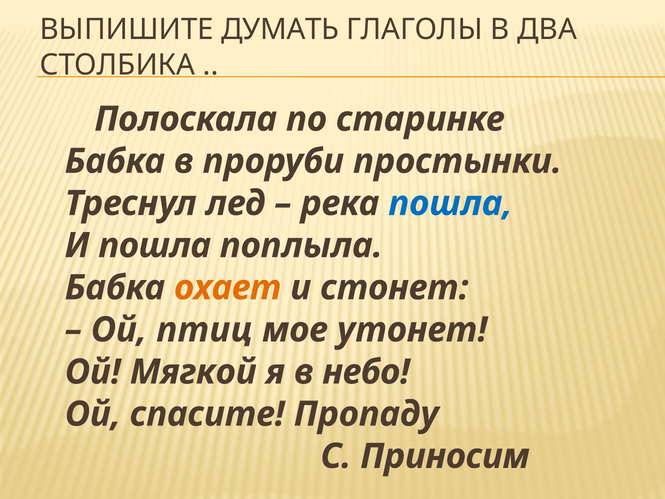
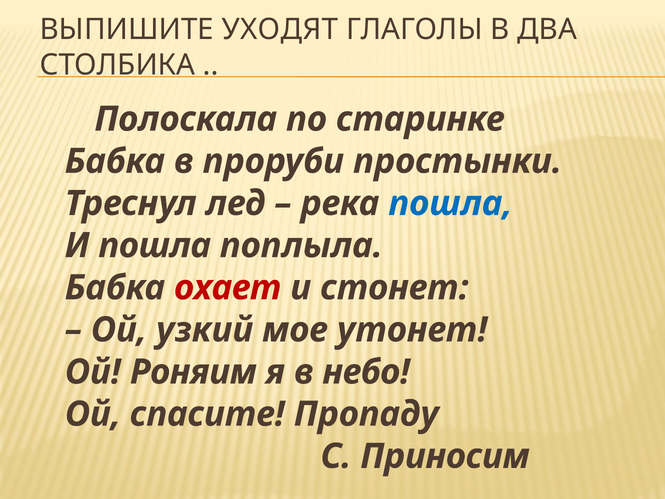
ДУМАТЬ: ДУМАТЬ -> УХОДЯТ
охает colour: orange -> red
птиц: птиц -> узкий
Мягкой: Мягкой -> Роняим
